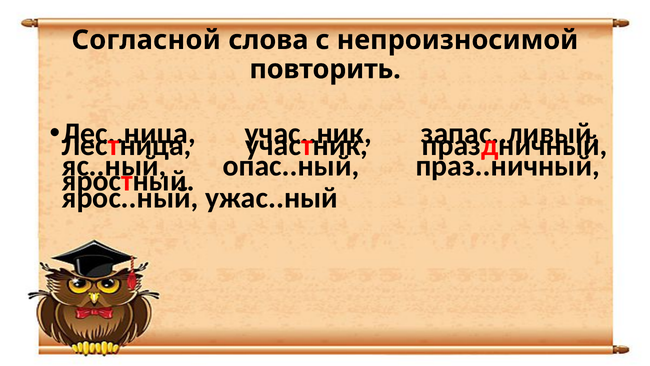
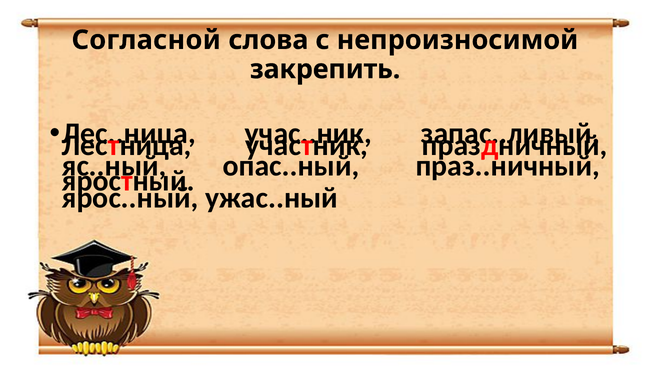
повторить: повторить -> закрепить
